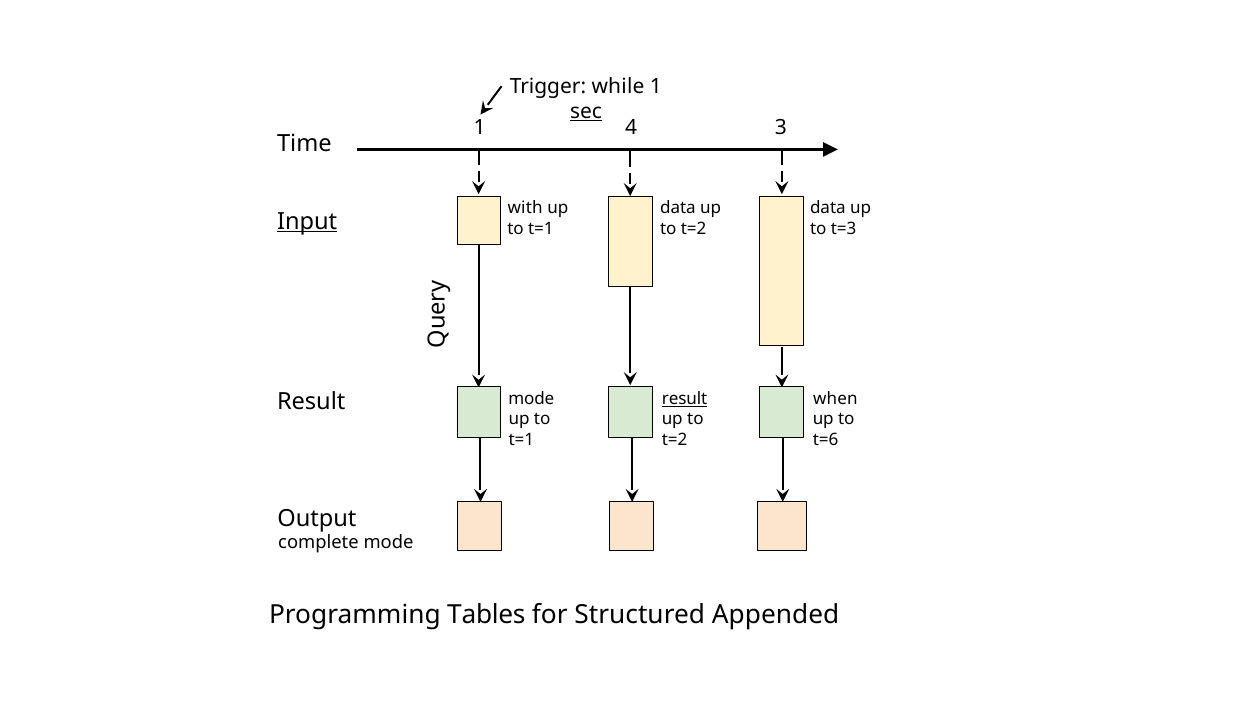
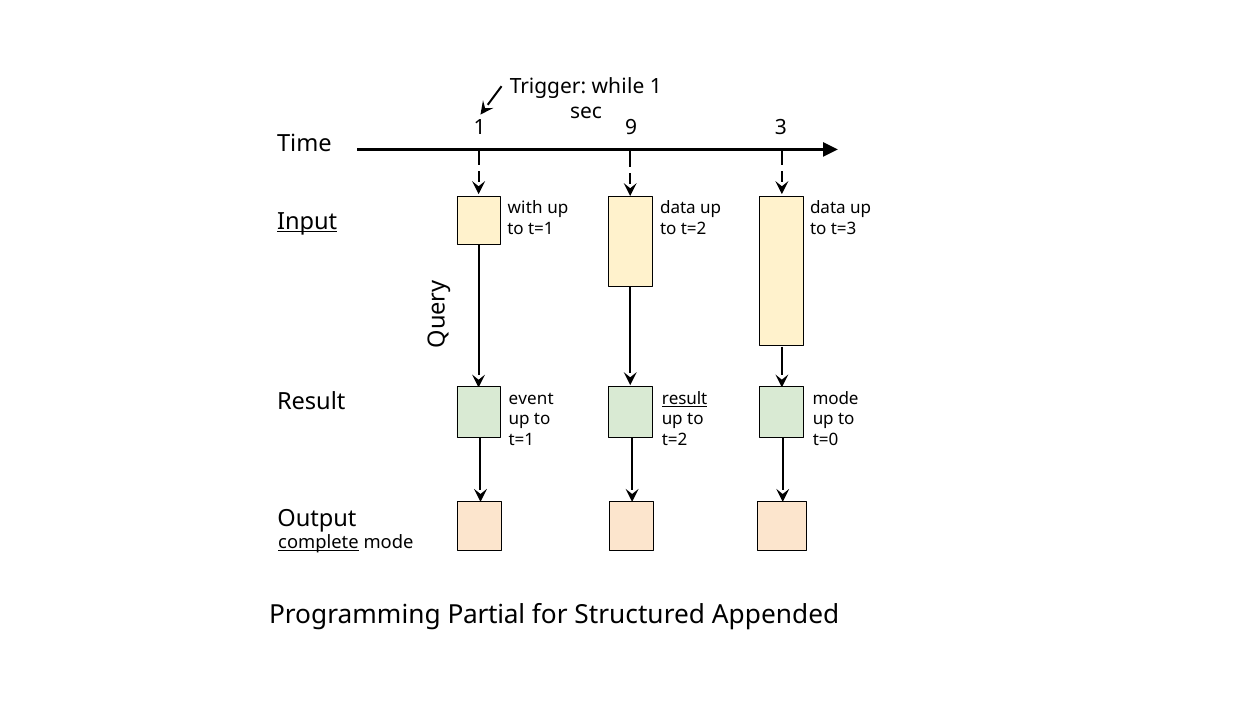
sec underline: present -> none
4: 4 -> 9
mode at (531, 399): mode -> event
when at (835, 399): when -> mode
t=6: t=6 -> t=0
complete underline: none -> present
Tables: Tables -> Partial
